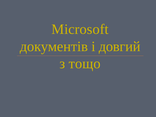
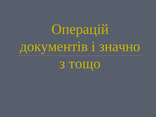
Microsoft: Microsoft -> Операцій
довгий: довгий -> значно
